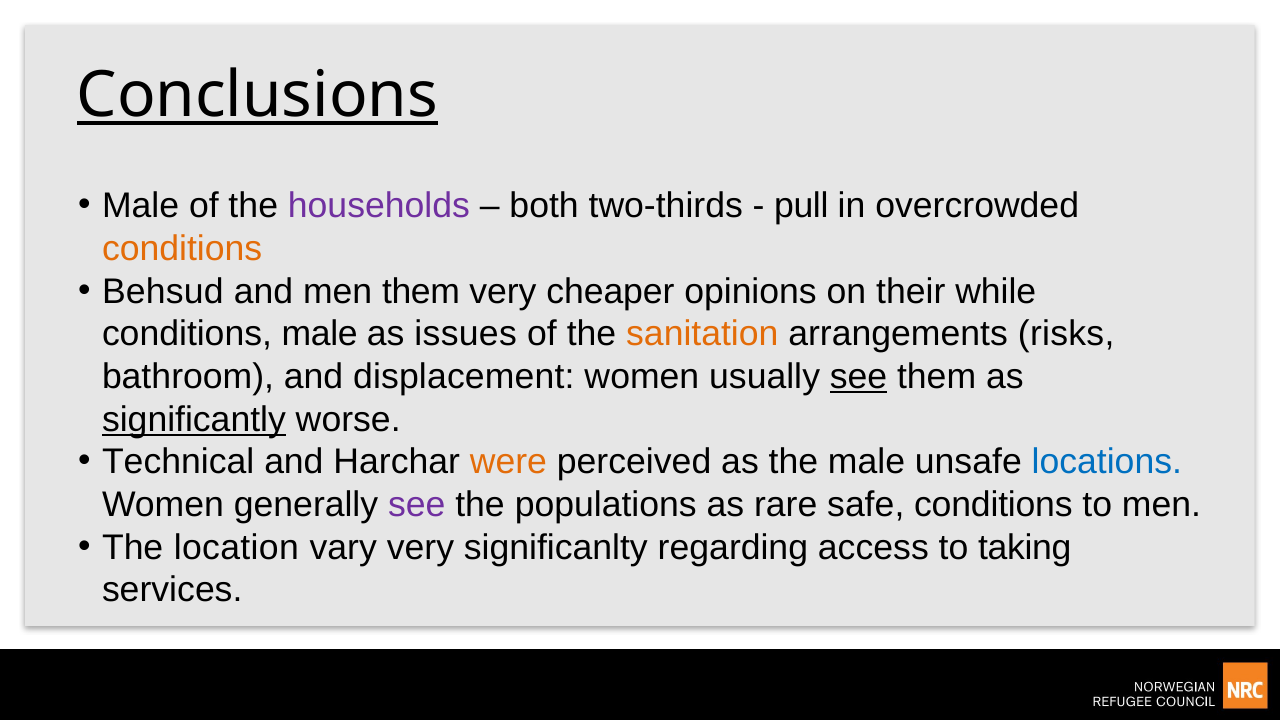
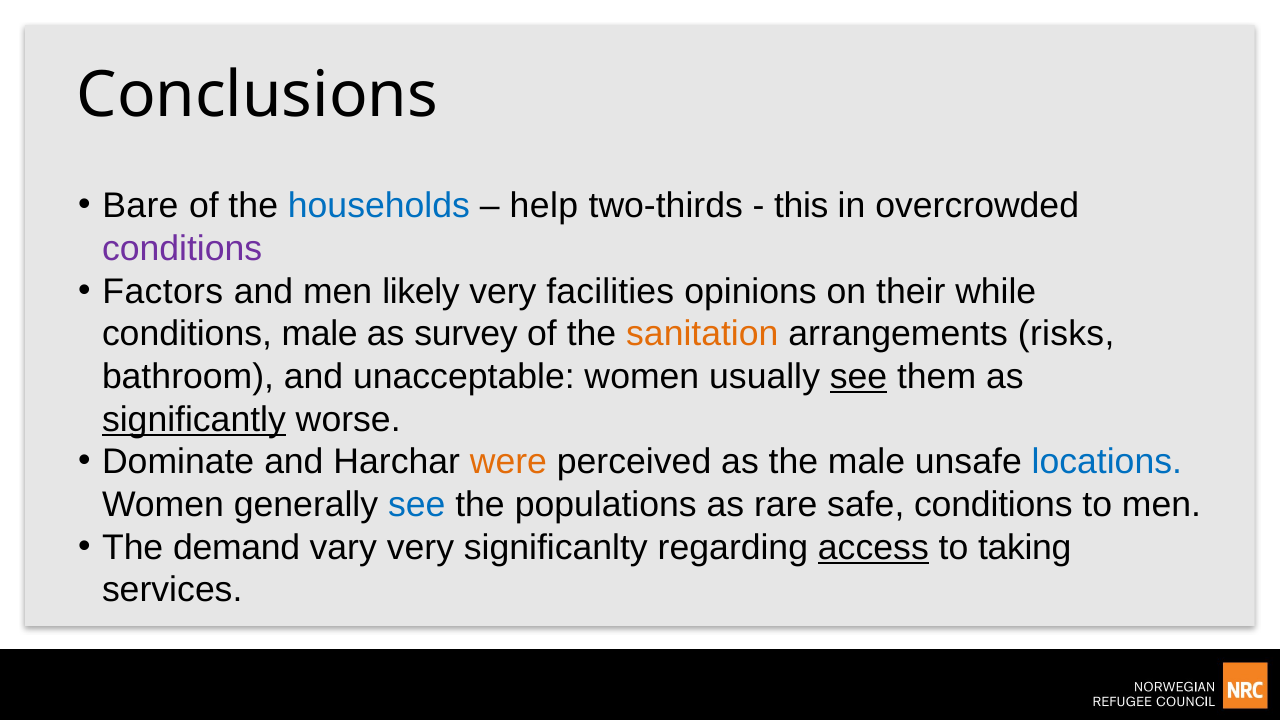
Conclusions underline: present -> none
Male at (141, 206): Male -> Bare
households colour: purple -> blue
both: both -> help
pull: pull -> this
conditions at (182, 249) colour: orange -> purple
Behsud: Behsud -> Factors
men them: them -> likely
cheaper: cheaper -> facilities
issues: issues -> survey
displacement: displacement -> unacceptable
Technical: Technical -> Dominate
see at (417, 505) colour: purple -> blue
location: location -> demand
access underline: none -> present
